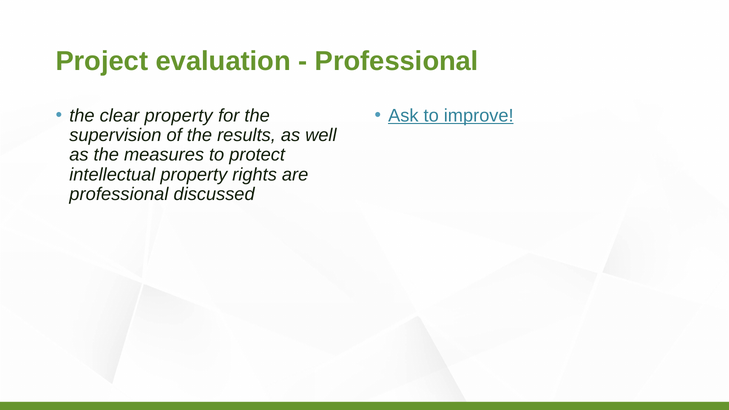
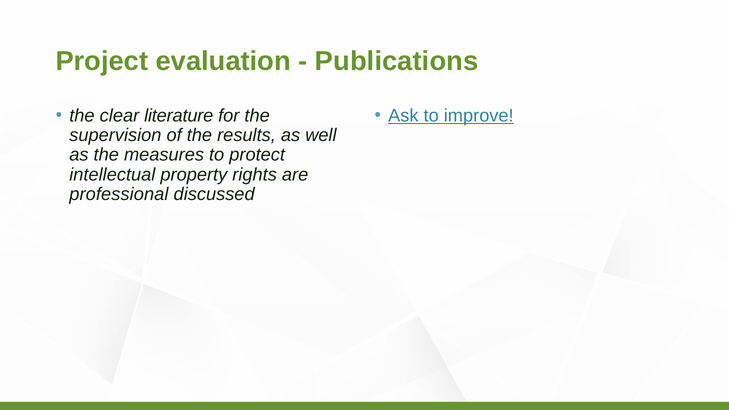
Professional at (397, 61): Professional -> Publications
clear property: property -> literature
